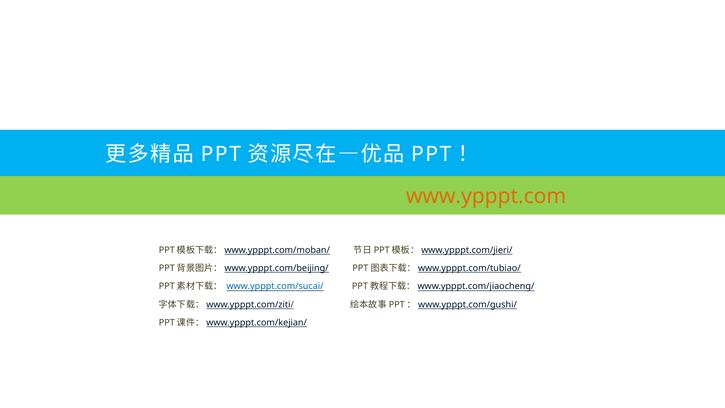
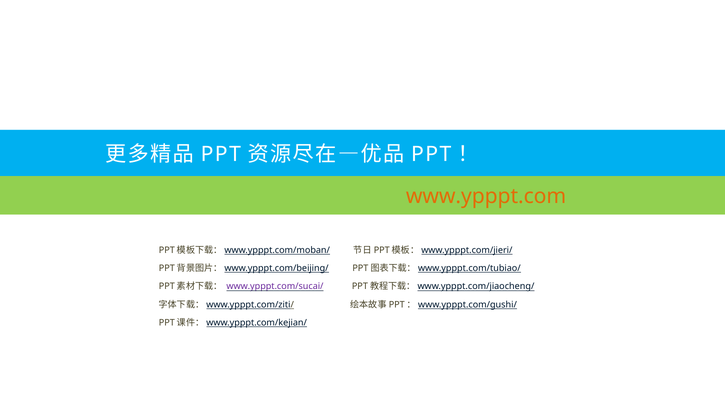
www.ypppt.com/sucai/ colour: blue -> purple
